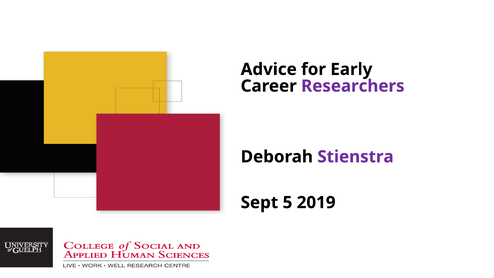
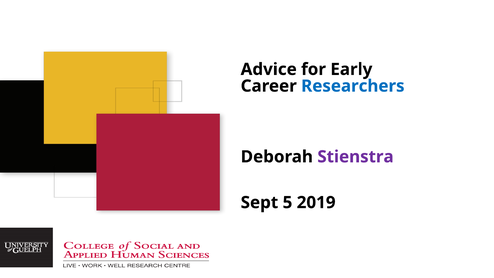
Researchers colour: purple -> blue
